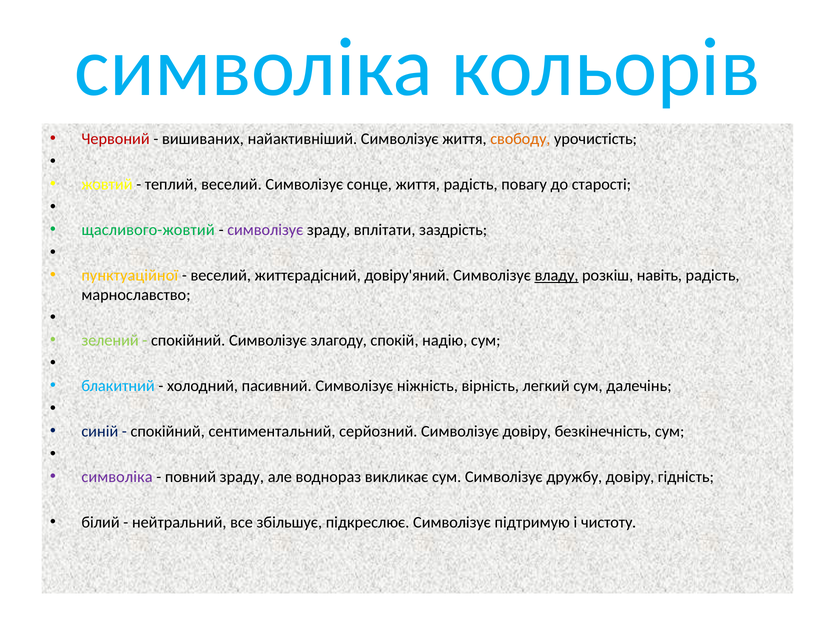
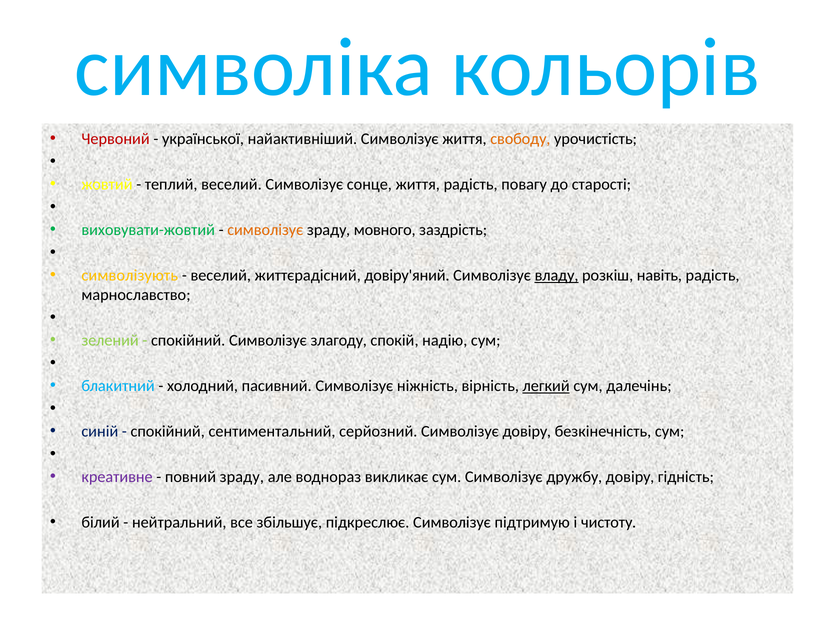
вишиваних: вишиваних -> української
щасливого-жовтий: щасливого-жовтий -> виховувати-жовтий
символізує at (265, 230) colour: purple -> orange
вплітати: вплітати -> мовного
пунктуаційної: пунктуаційної -> символізують
легкий underline: none -> present
символіка at (117, 477): символіка -> креативне
